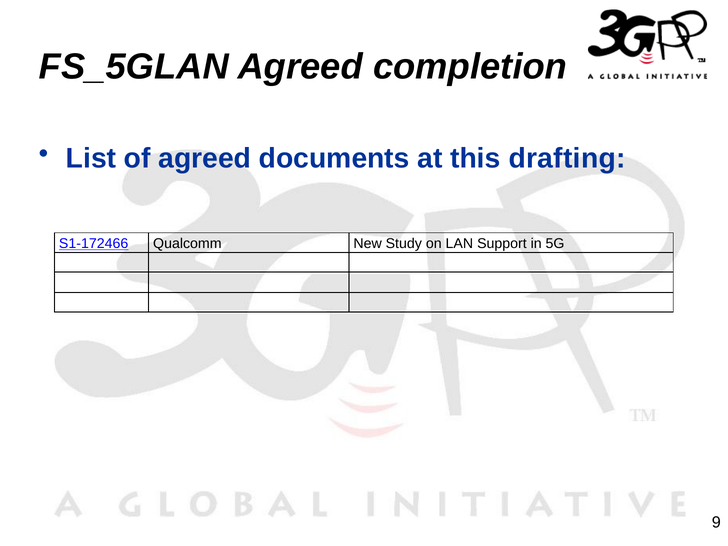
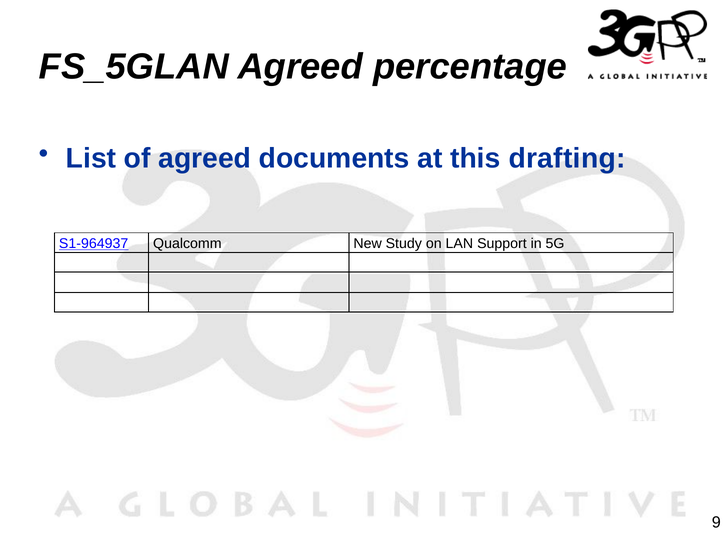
completion: completion -> percentage
S1-172466: S1-172466 -> S1-964937
